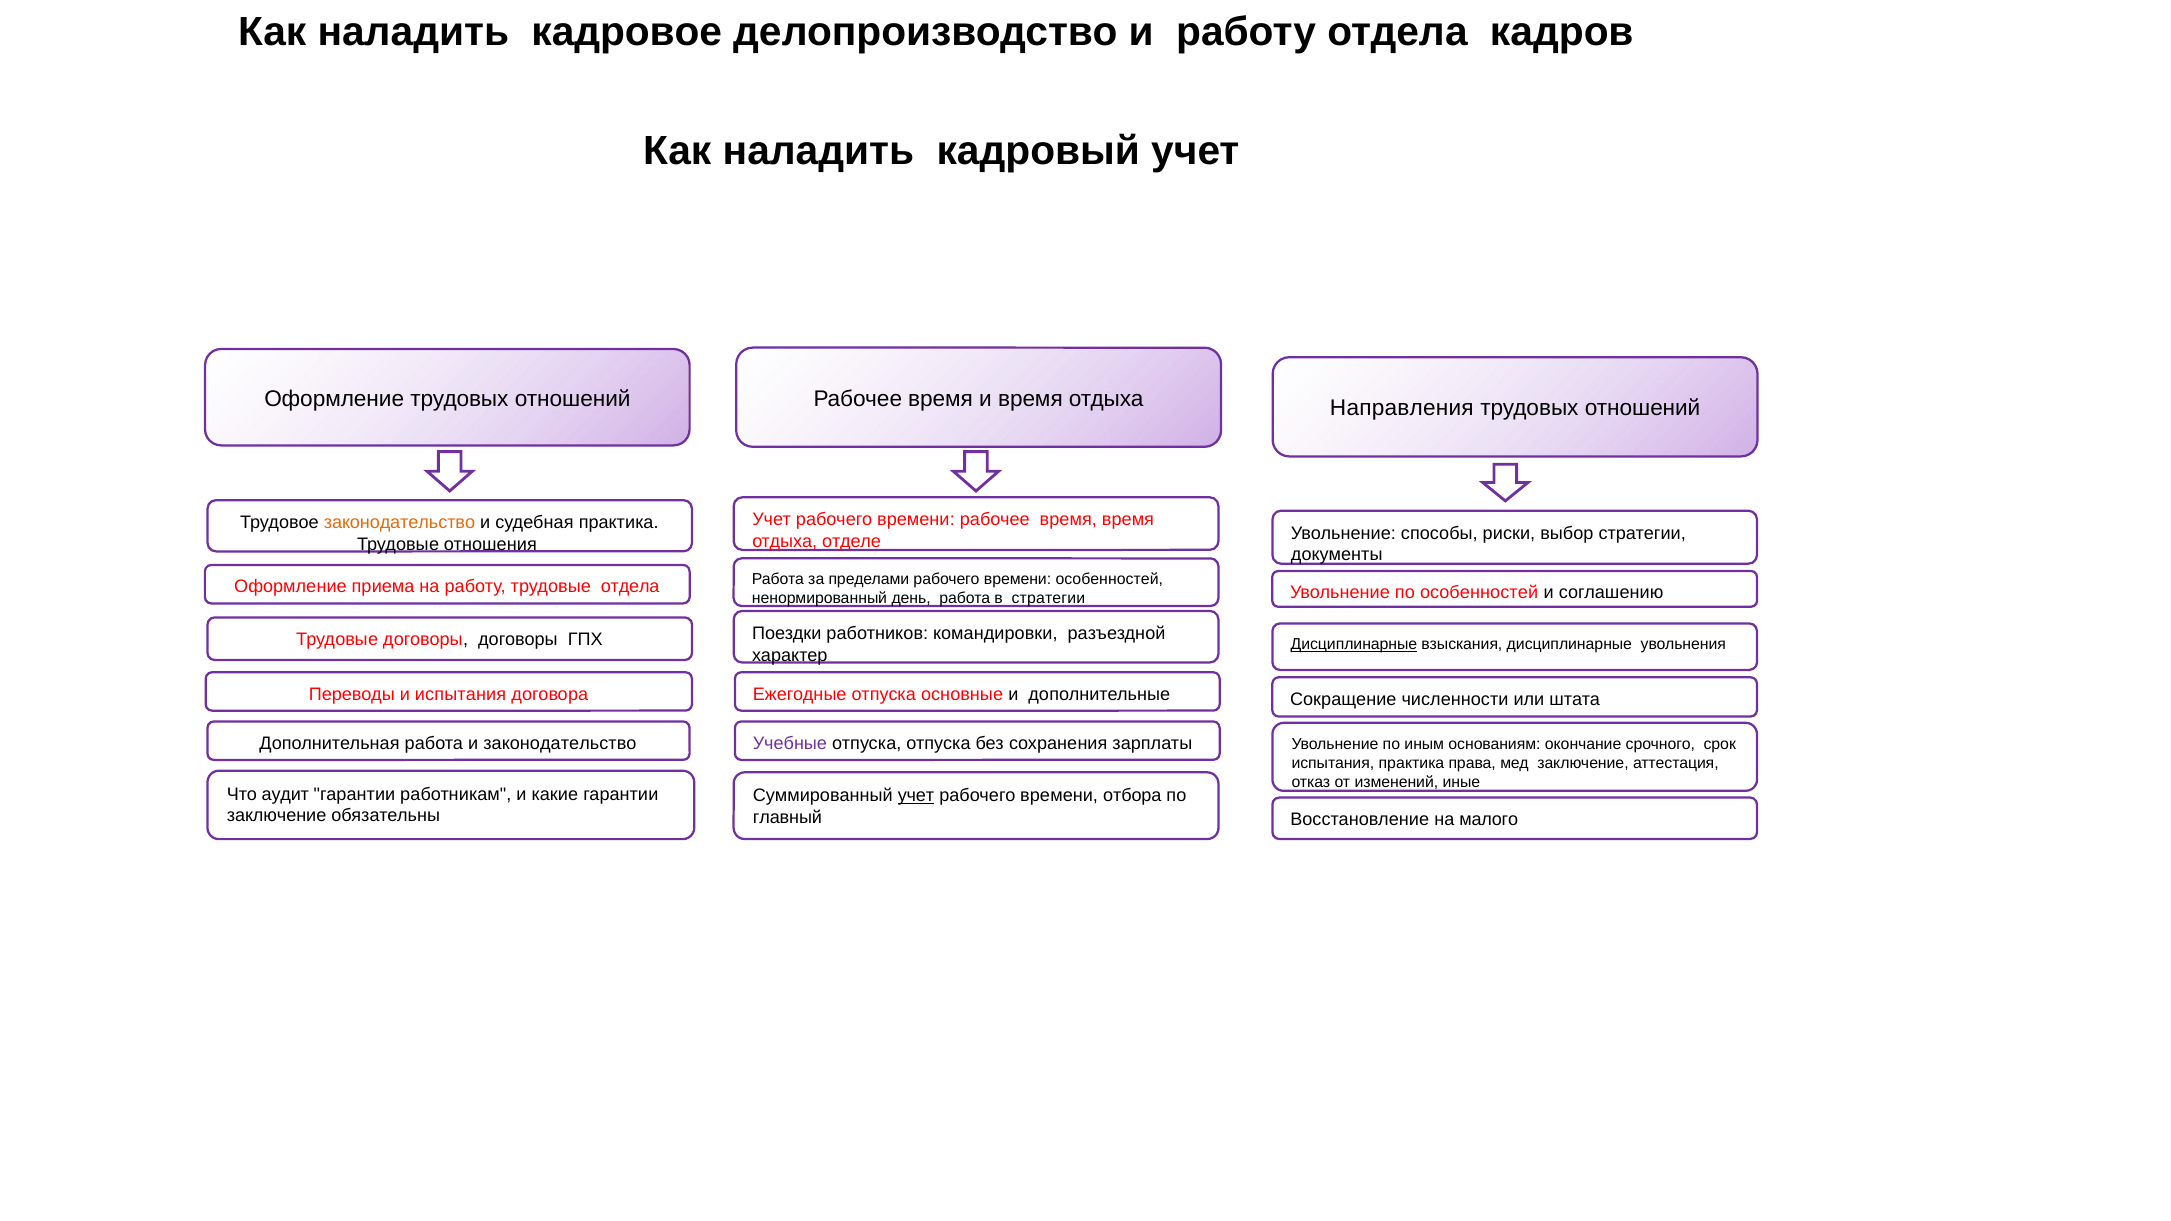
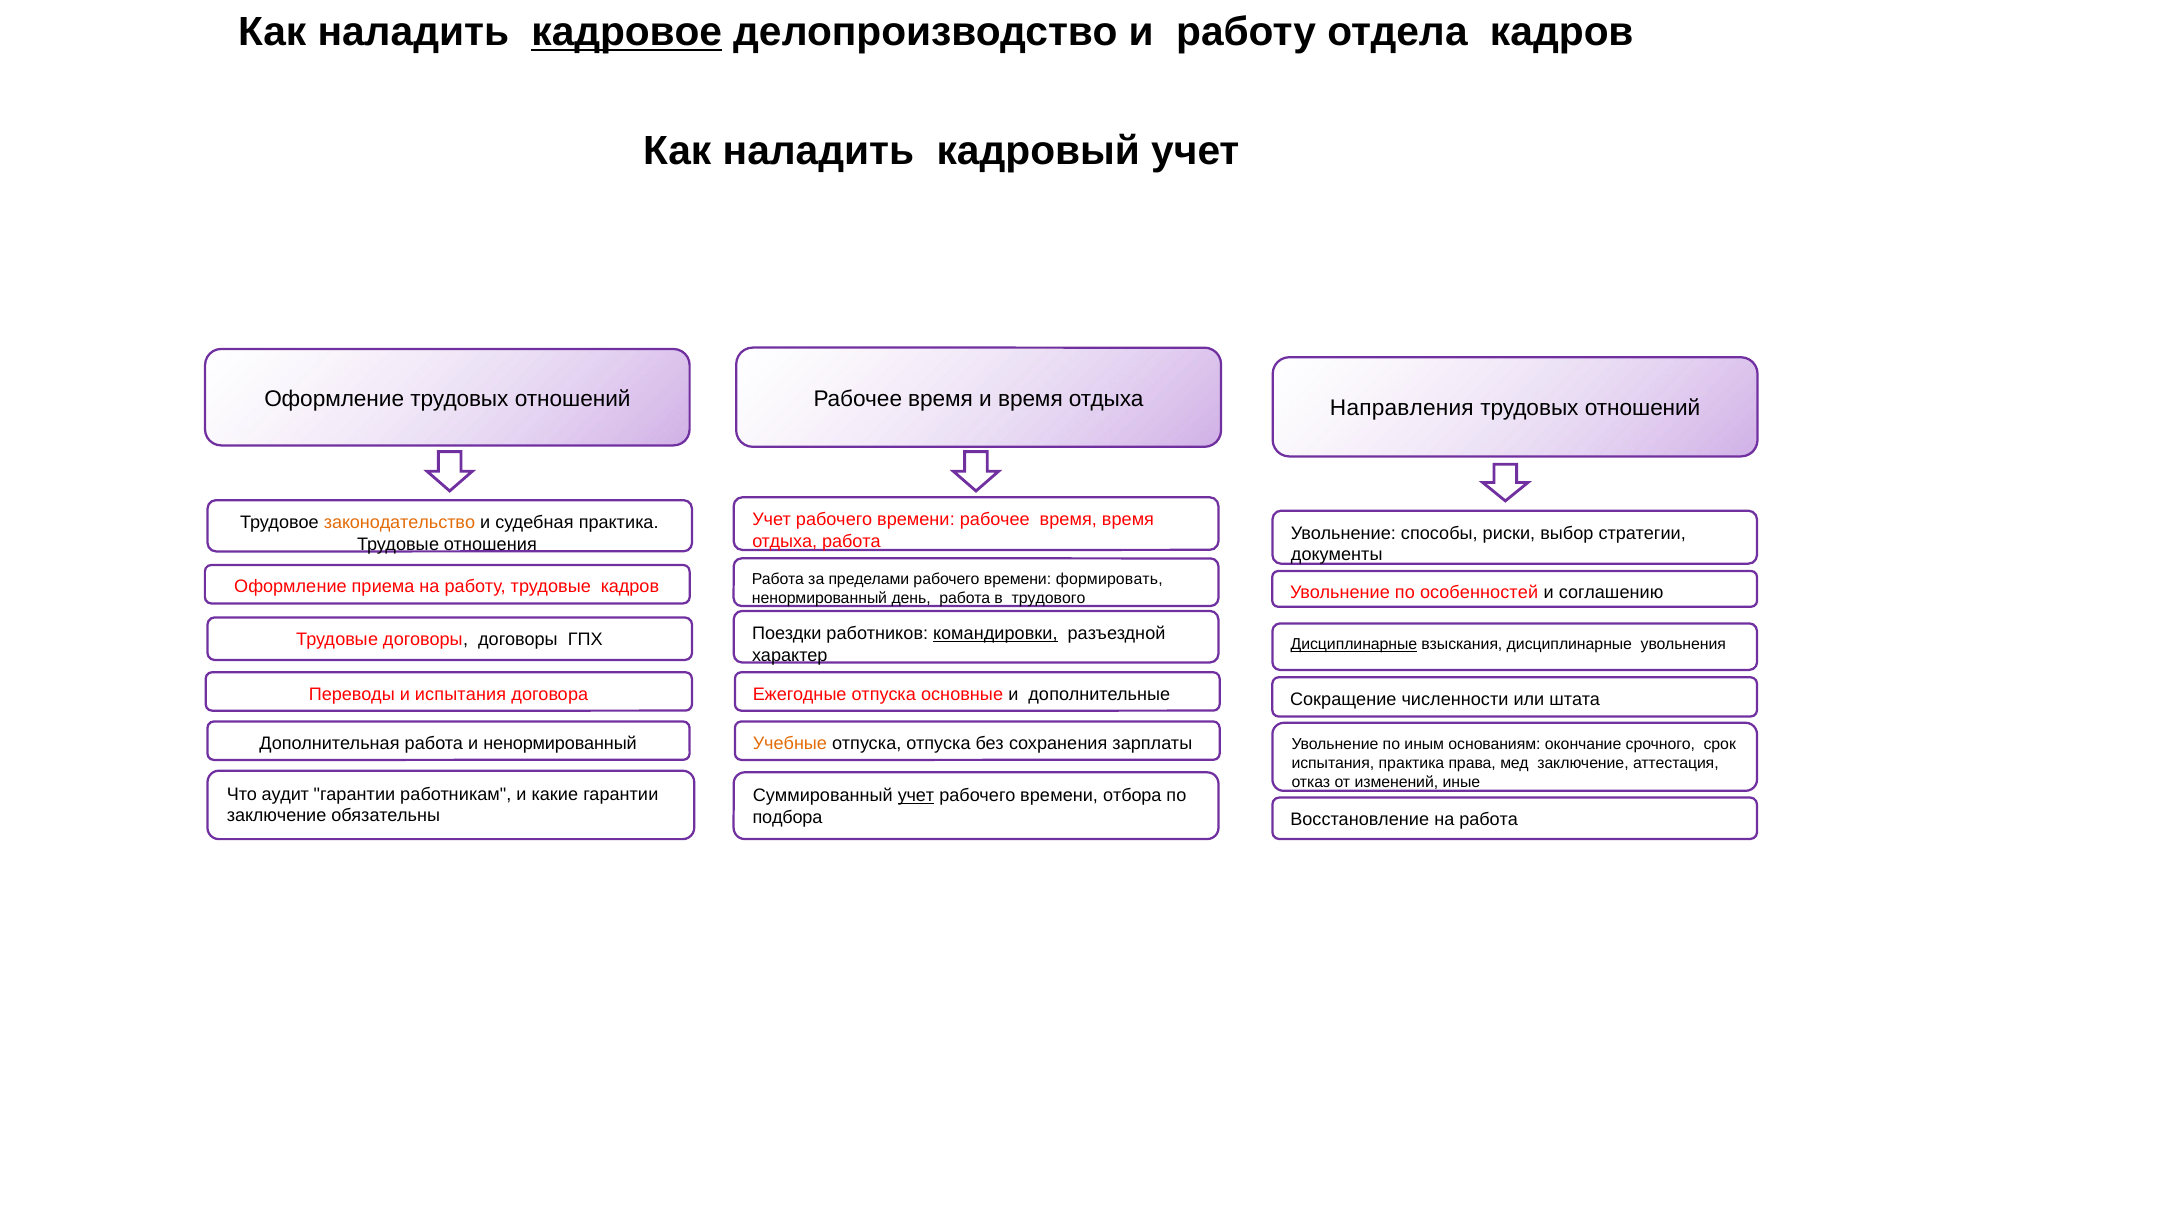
кадровое underline: none -> present
отдыха отделе: отделе -> работа
времени особенностей: особенностей -> формировать
трудовые отдела: отдела -> кадров
в стратегии: стратегии -> трудового
командировки underline: none -> present
и законодательство: законодательство -> ненормированный
Учебные colour: purple -> orange
главный: главный -> подбора
на малого: малого -> работа
